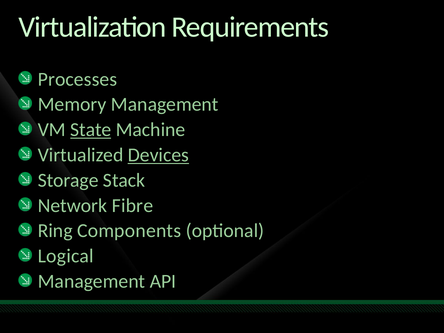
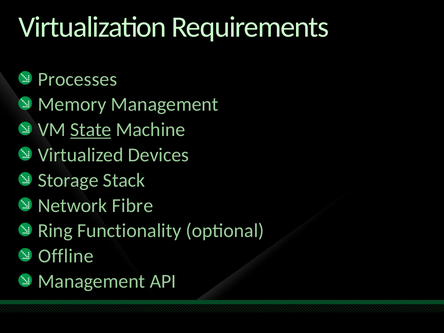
Devices underline: present -> none
Components: Components -> Functionality
Logical: Logical -> Offline
